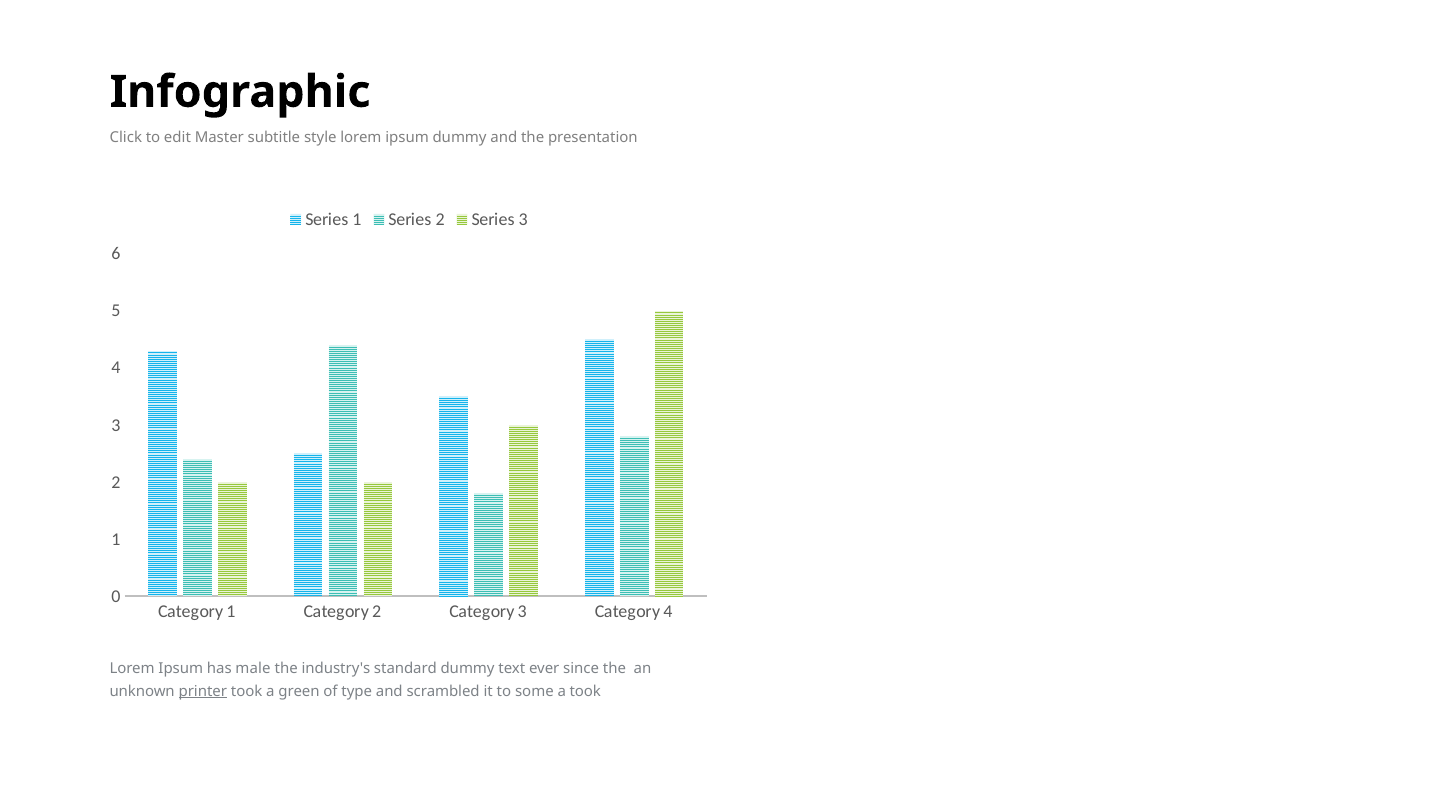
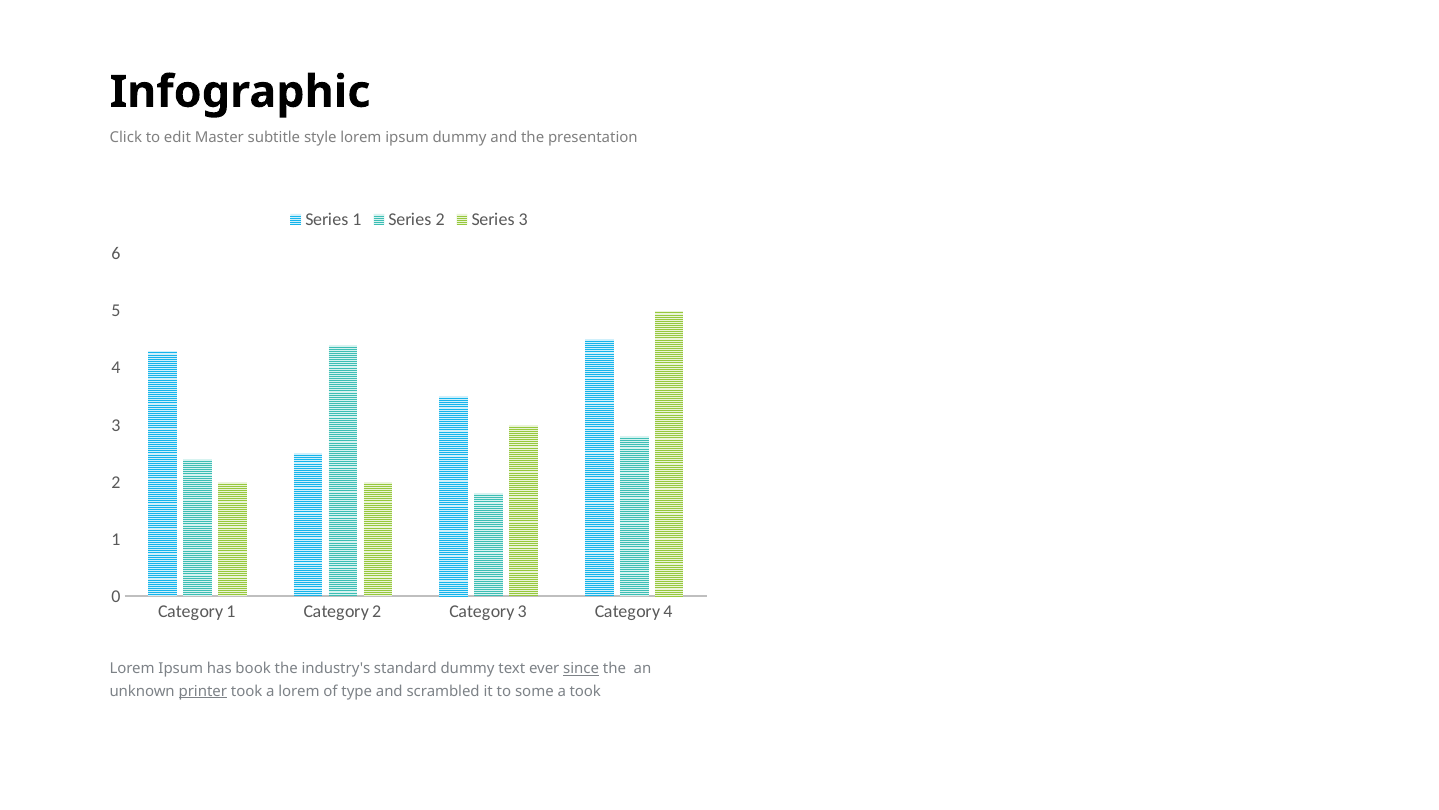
male: male -> book
since underline: none -> present
a green: green -> lorem
